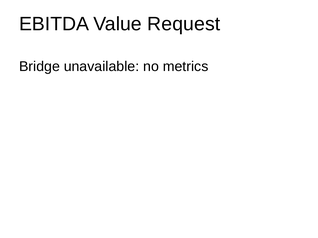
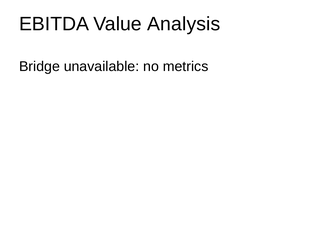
Request: Request -> Analysis
